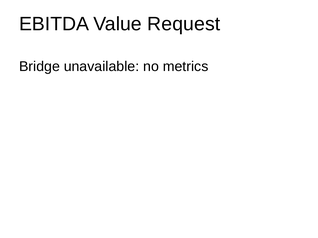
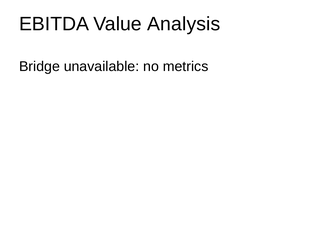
Request: Request -> Analysis
